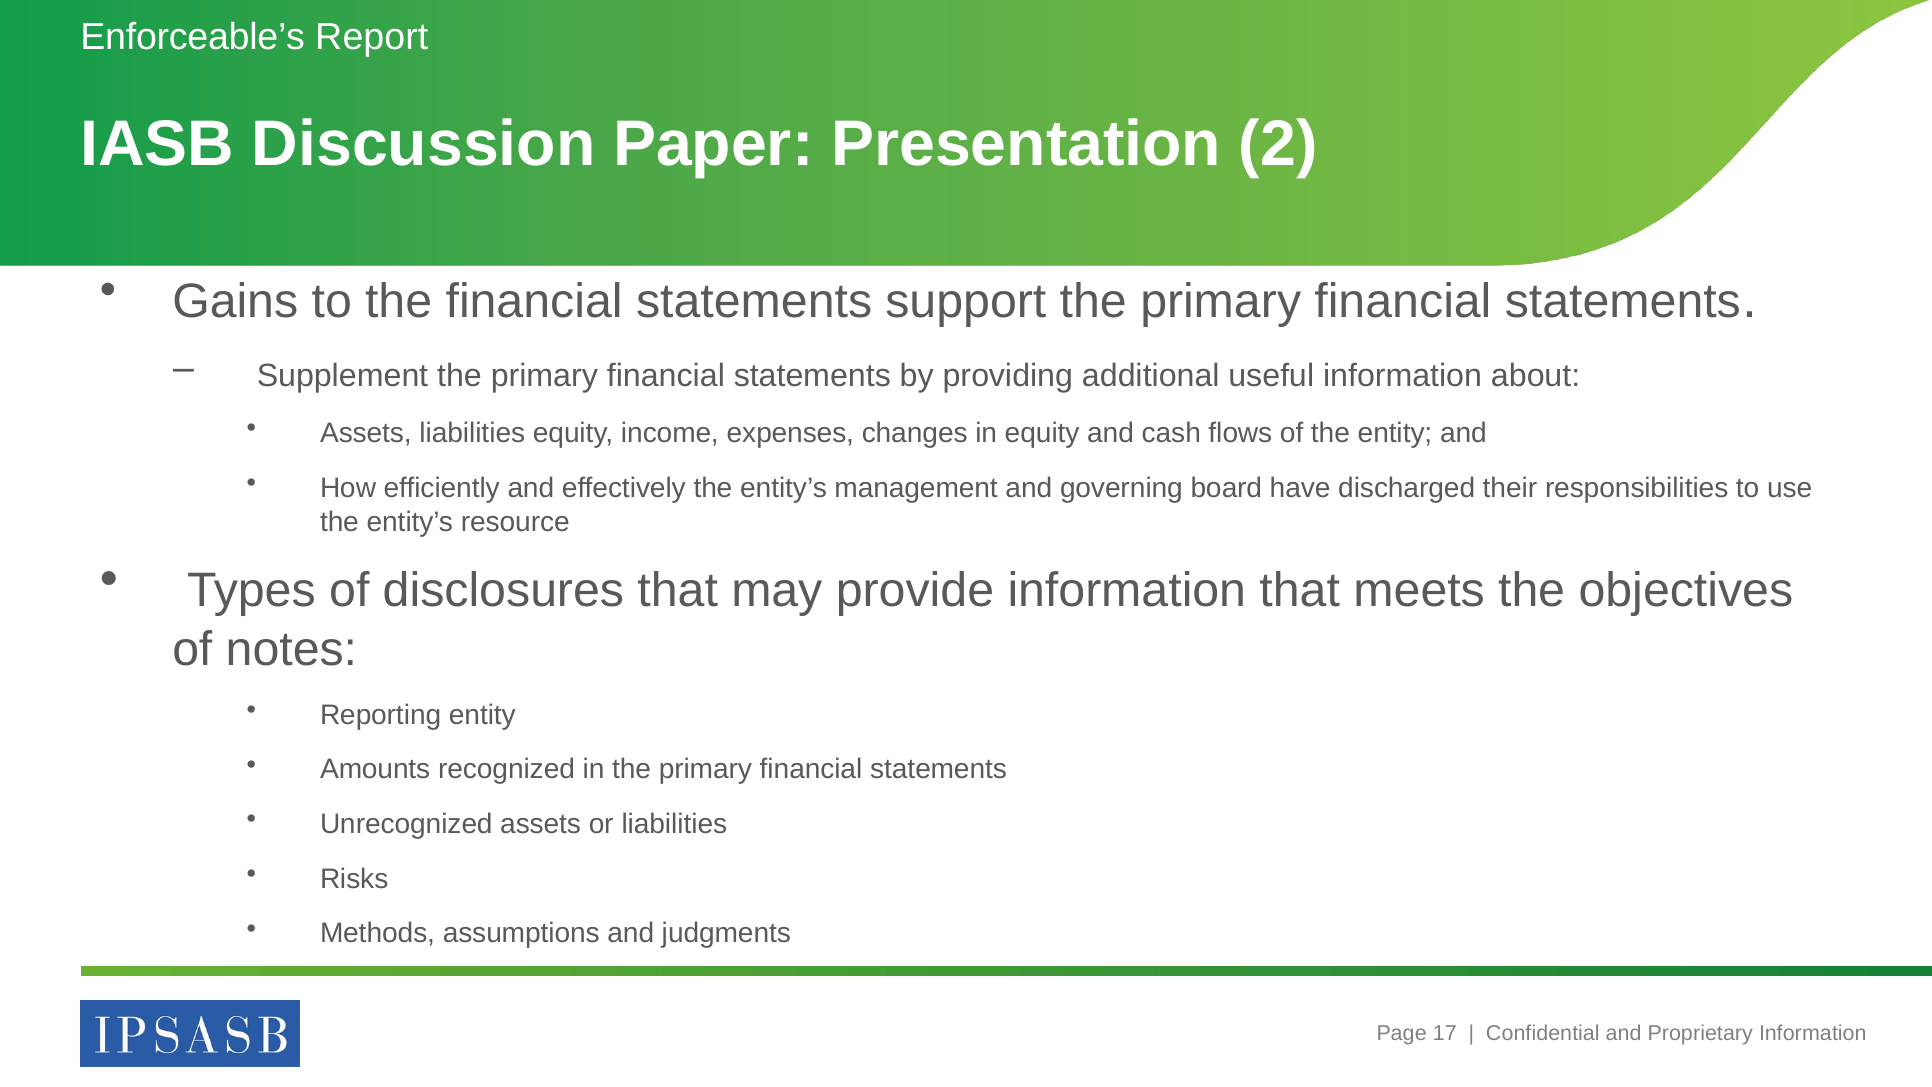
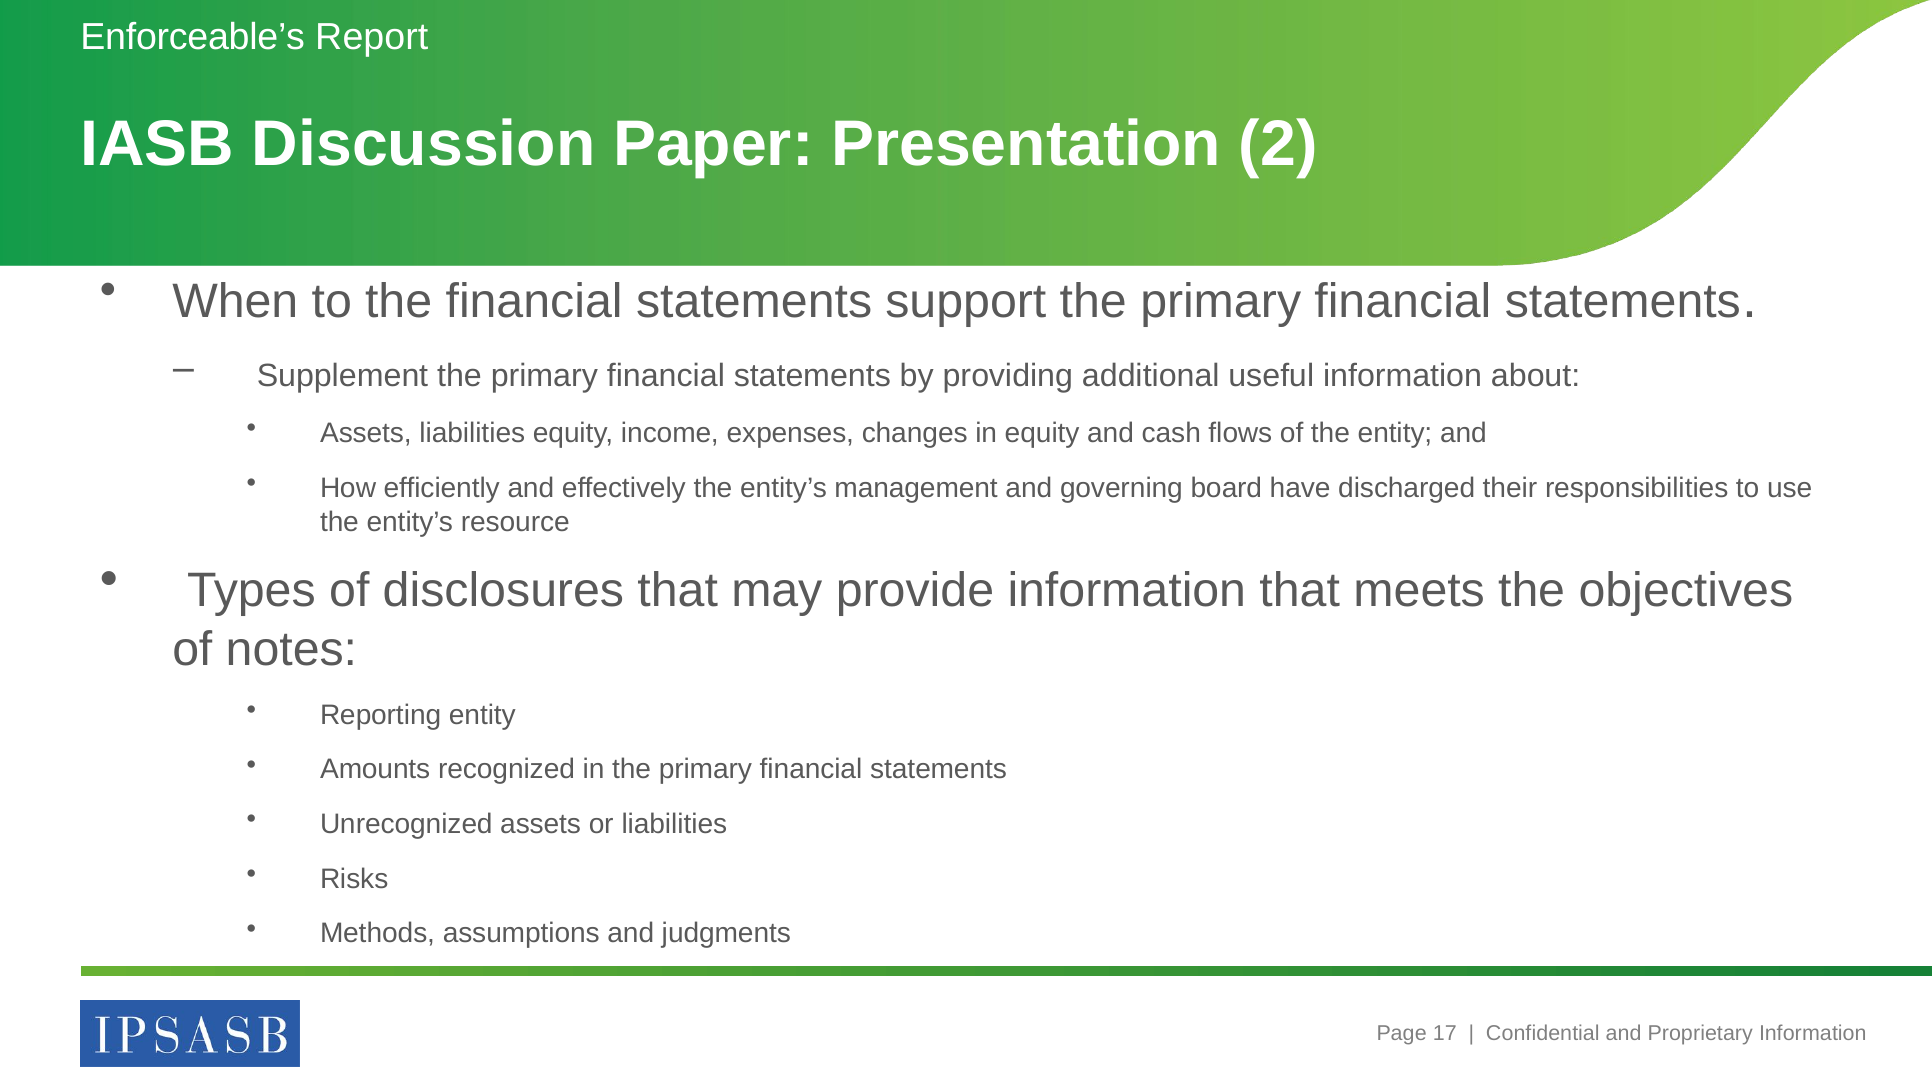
Gains: Gains -> When
